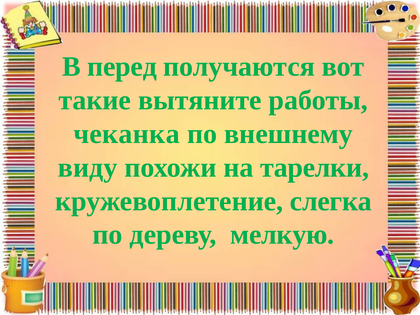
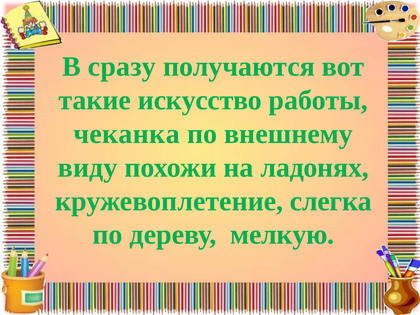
перед: перед -> сразу
вытяните: вытяните -> искусство
тарелки: тарелки -> ладонях
